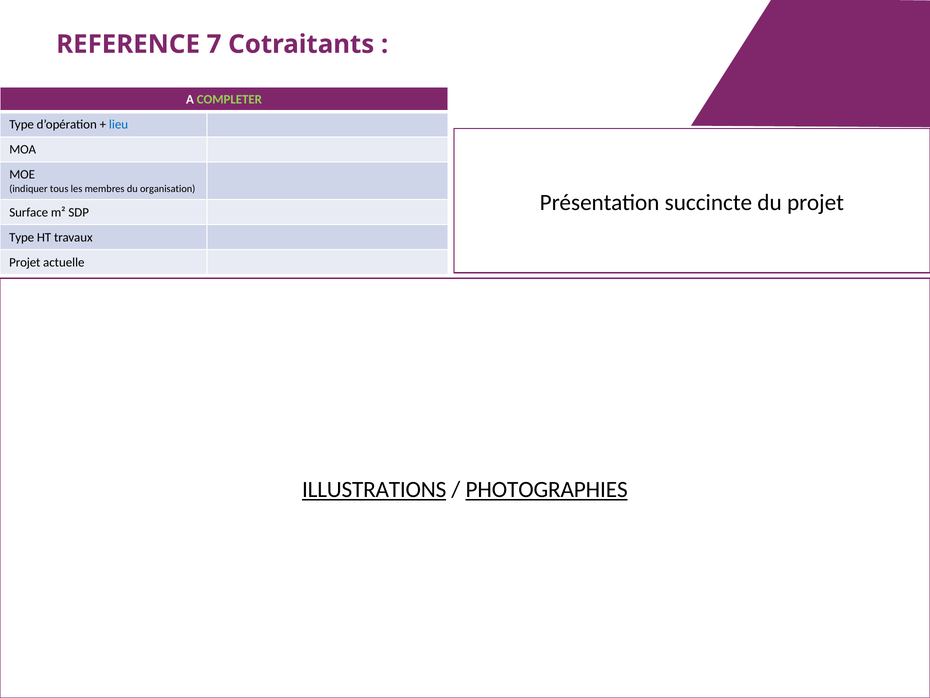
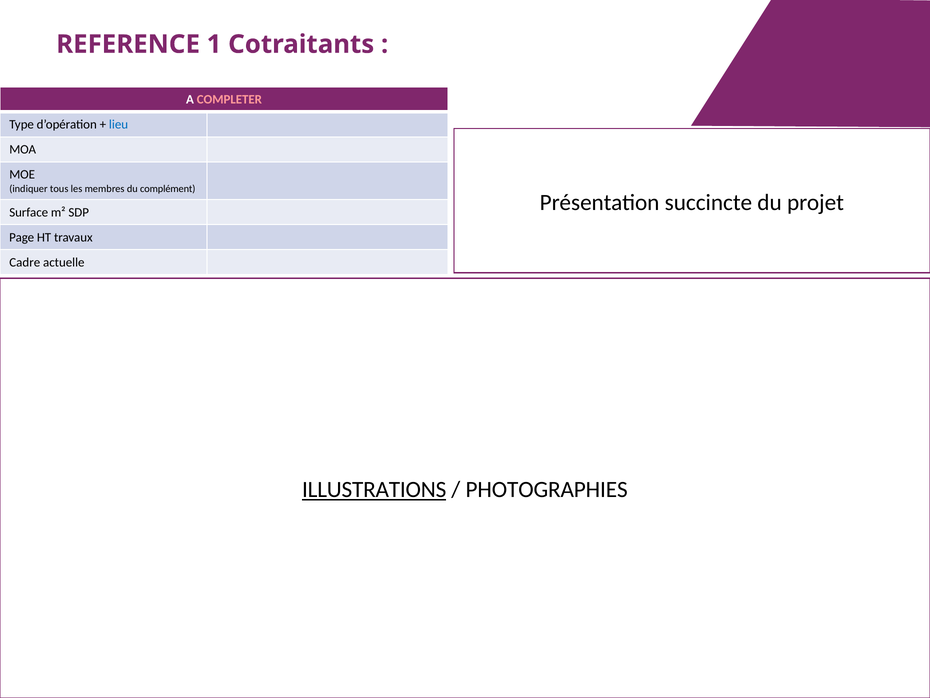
7: 7 -> 1
COMPLETER colour: light green -> pink
organisation: organisation -> complément
Type at (22, 237): Type -> Page
Projet at (25, 262): Projet -> Cadre
PHOTOGRAPHIES underline: present -> none
